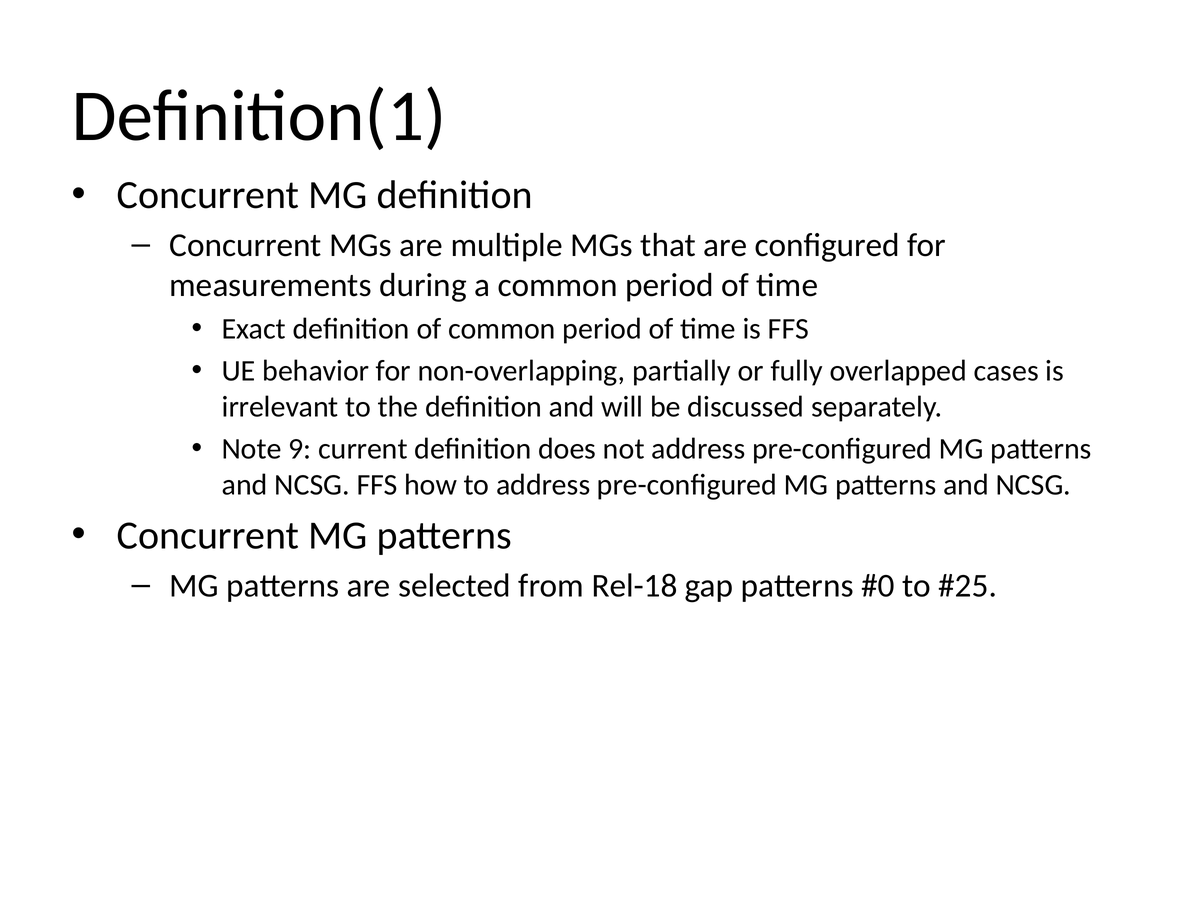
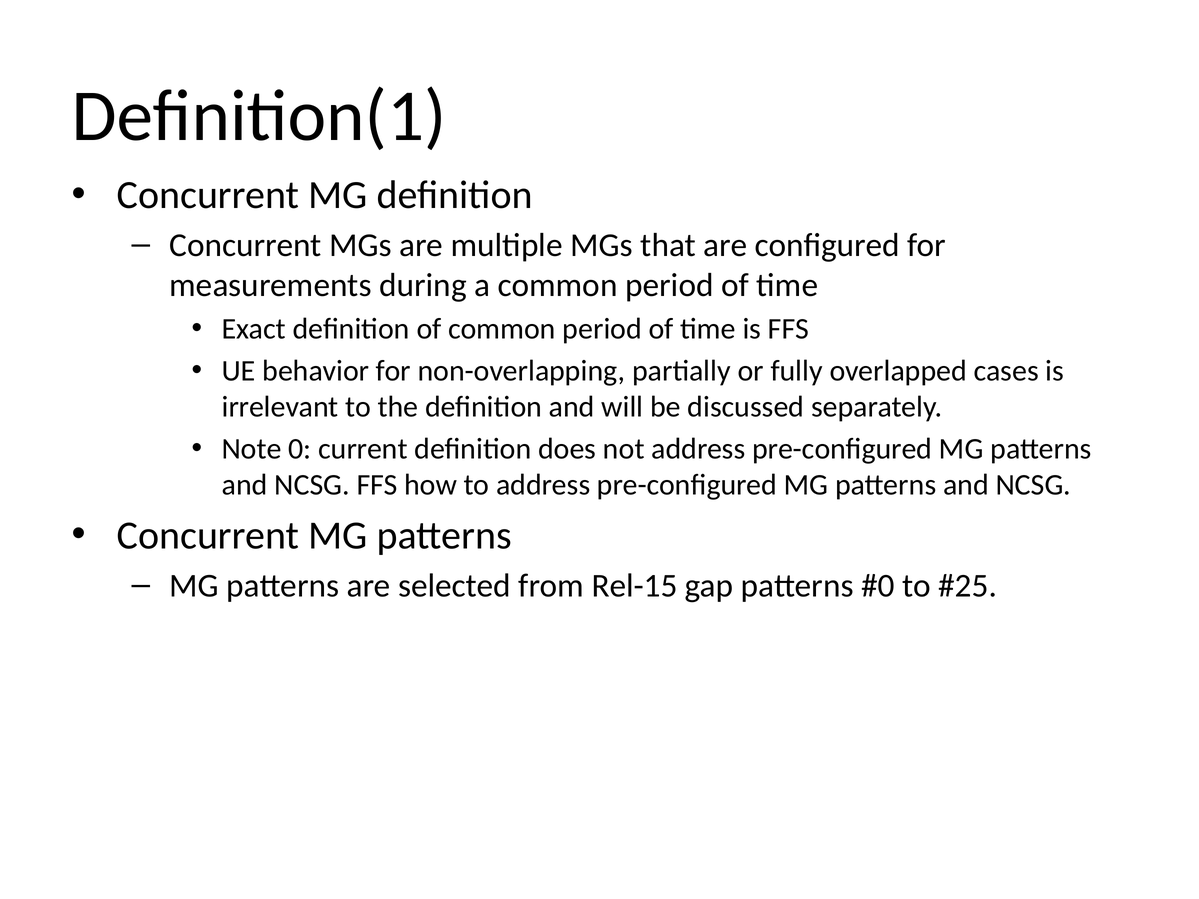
9: 9 -> 0
Rel-18: Rel-18 -> Rel-15
